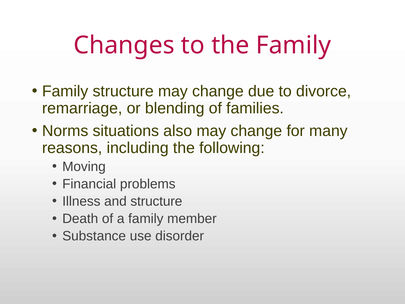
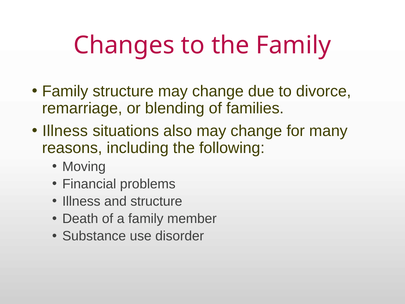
Norms at (65, 131): Norms -> Illness
